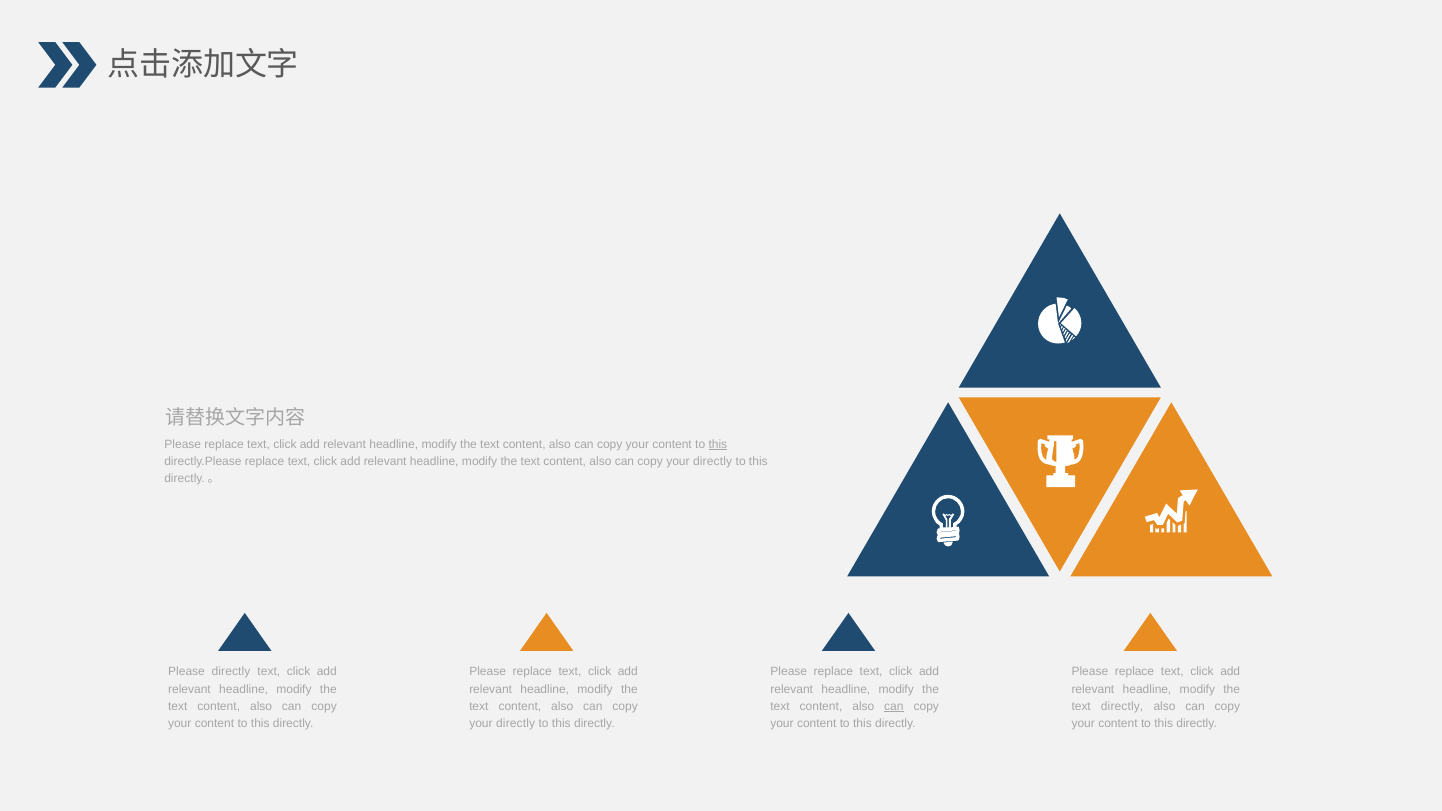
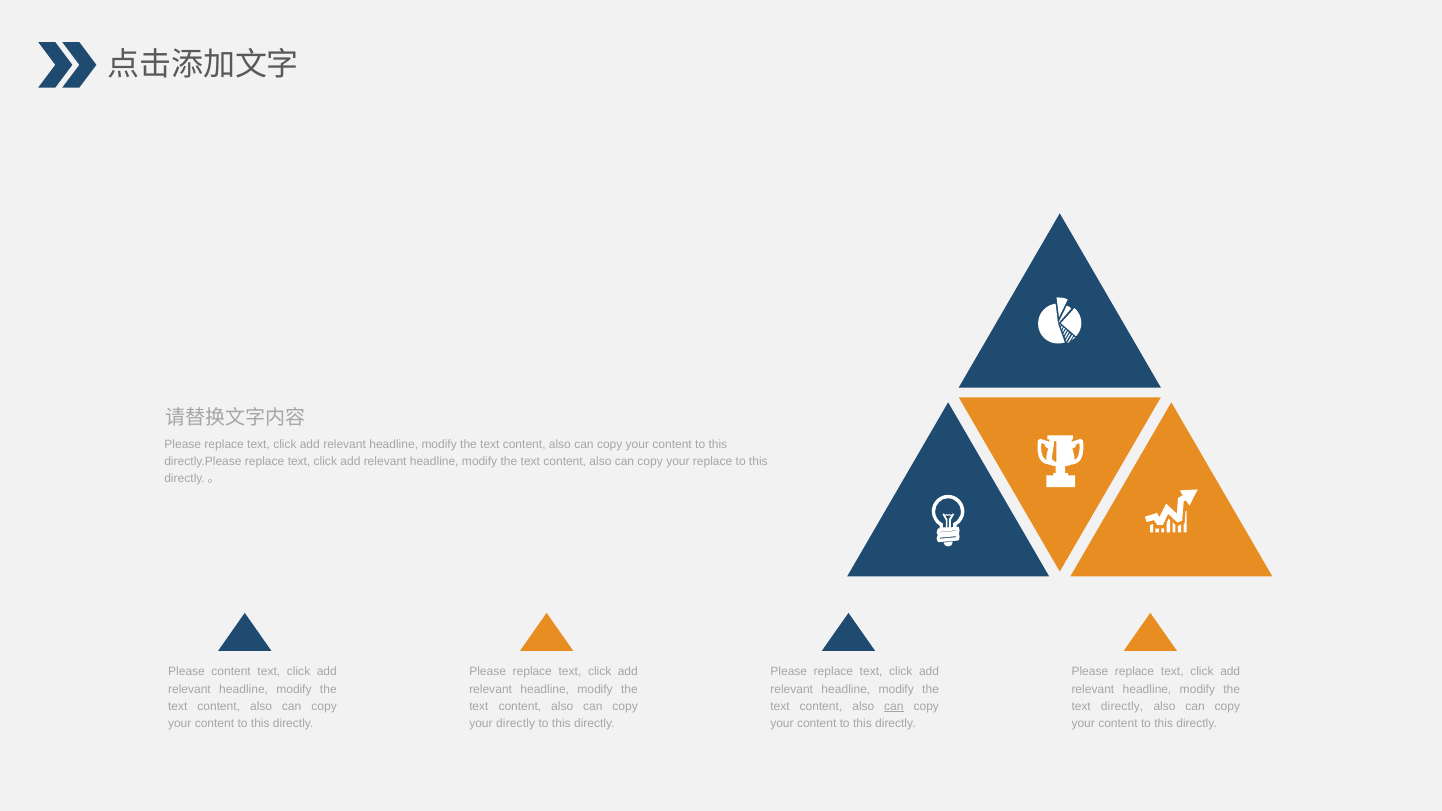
this at (718, 444) underline: present -> none
directly at (713, 461): directly -> replace
Please directly: directly -> content
